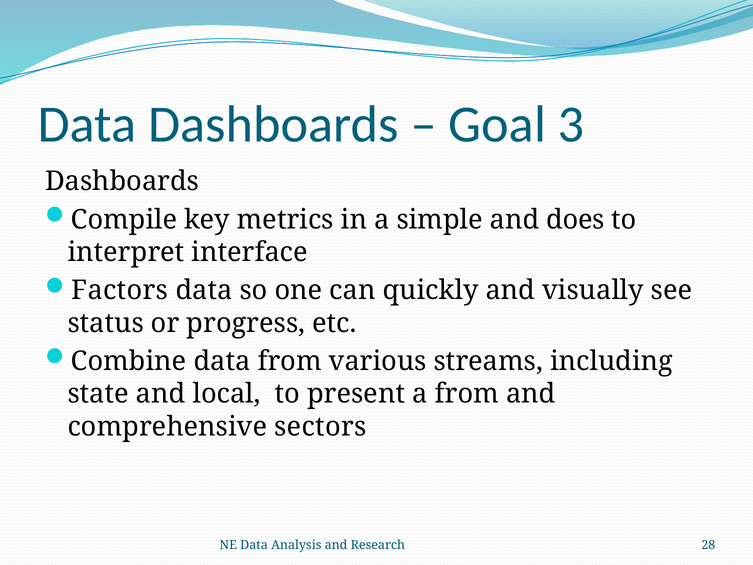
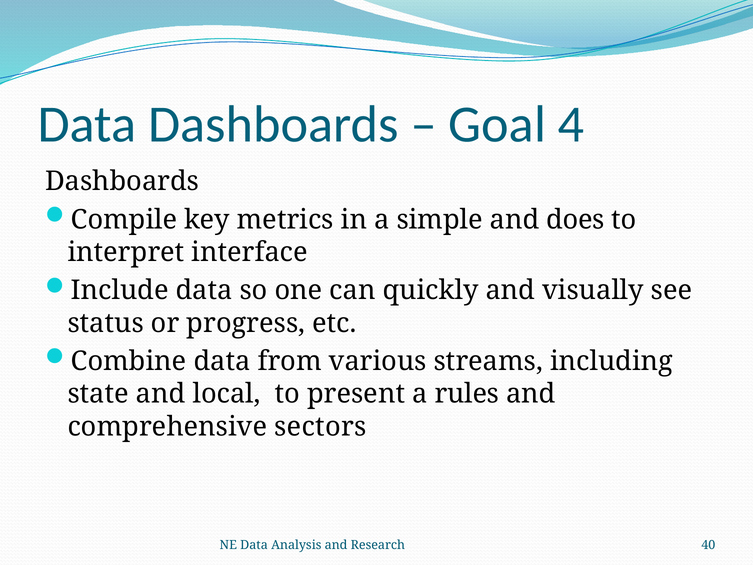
3: 3 -> 4
Factors: Factors -> Include
a from: from -> rules
28: 28 -> 40
